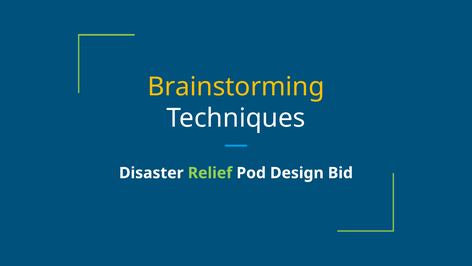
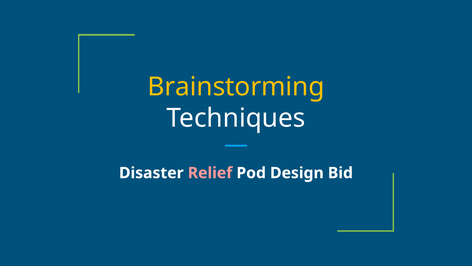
Relief colour: light green -> pink
